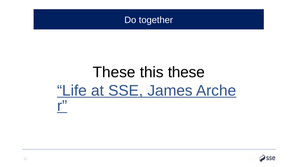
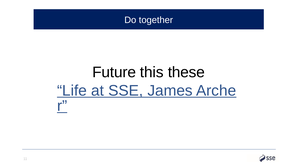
These at (114, 72): These -> Future
